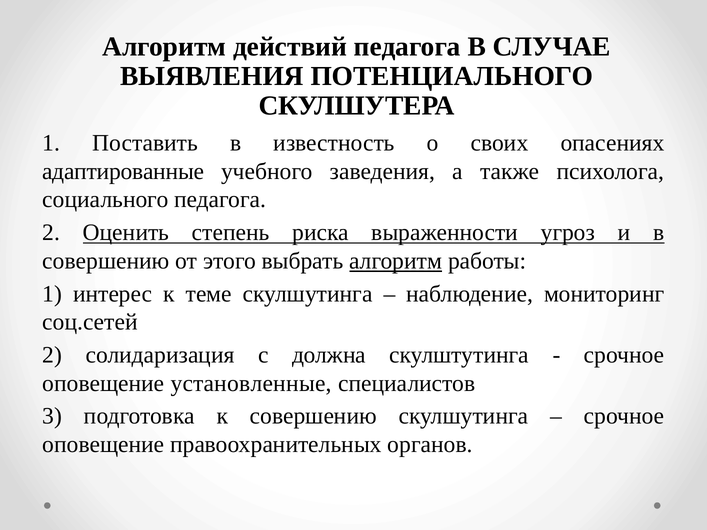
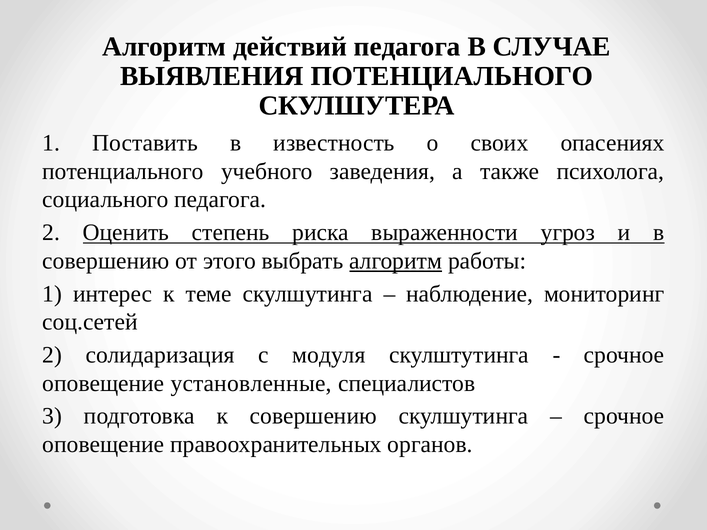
адаптированные at (123, 171): адаптированные -> потенциального
должна: должна -> модуля
